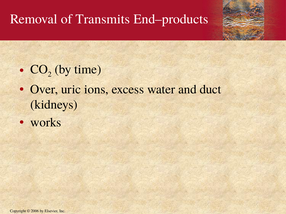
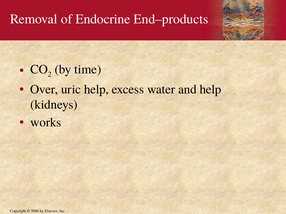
Transmits: Transmits -> Endocrine
uric ions: ions -> help
and duct: duct -> help
